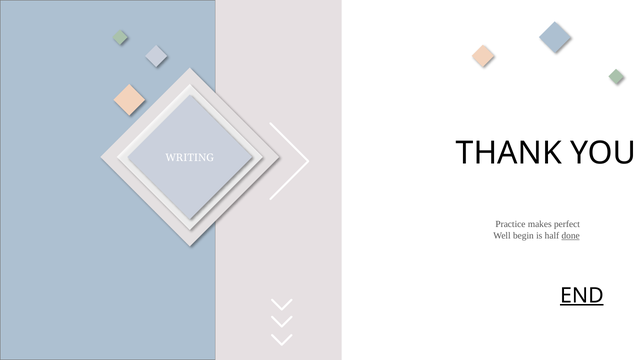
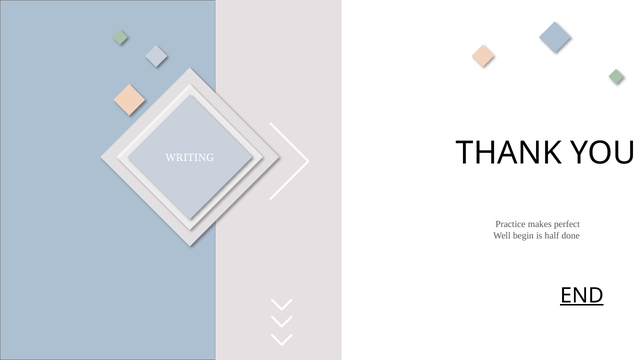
done underline: present -> none
